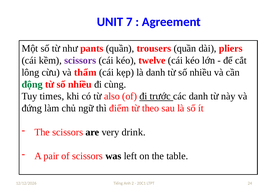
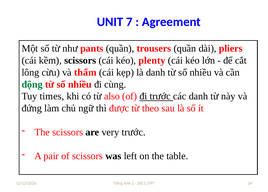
scissors at (80, 60) colour: purple -> black
twelve: twelve -> plenty
điểm: điểm -> được
very drink: drink -> trước
